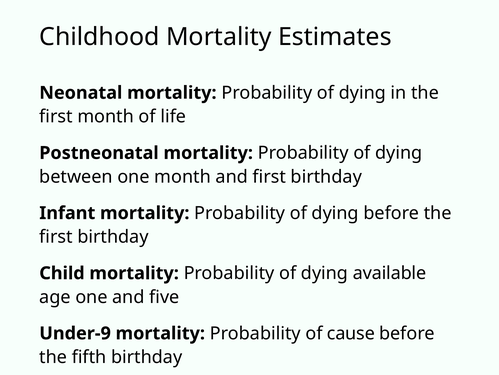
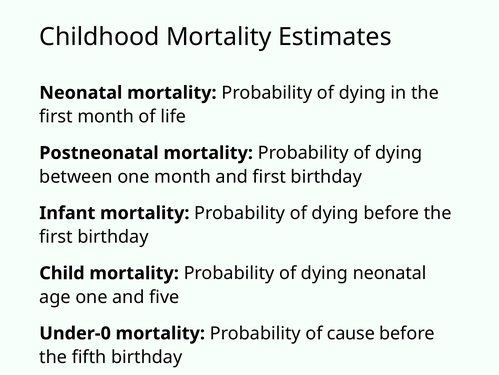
dying available: available -> neonatal
Under-9: Under-9 -> Under-0
